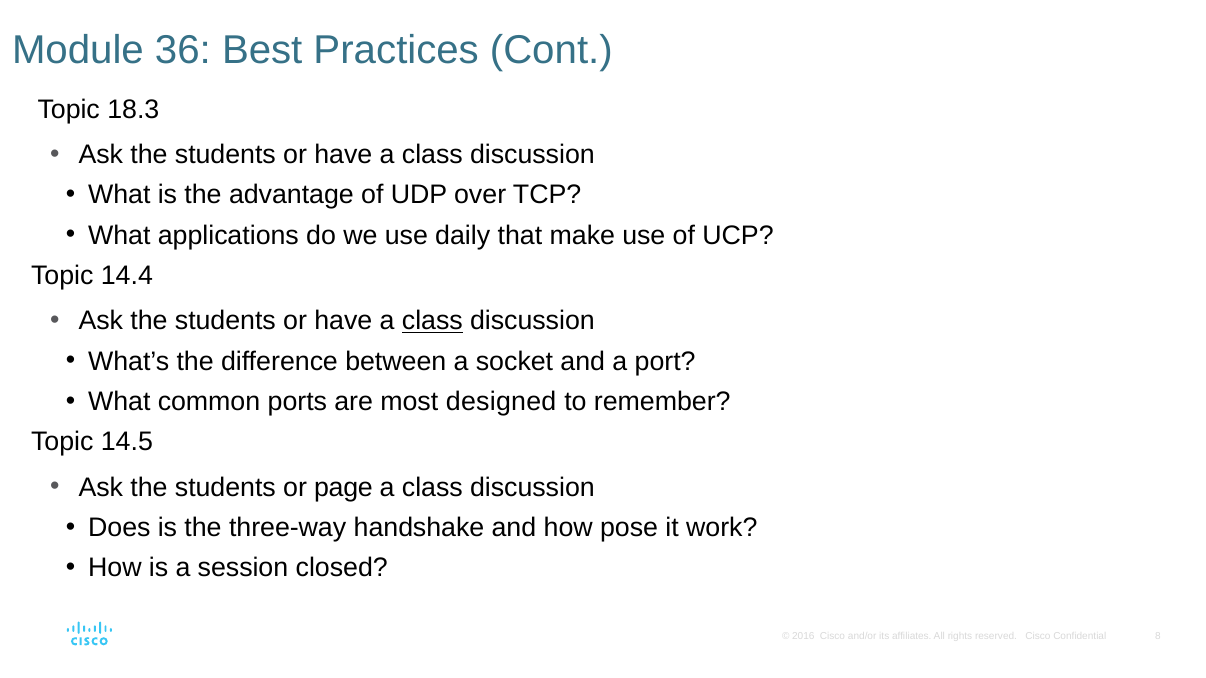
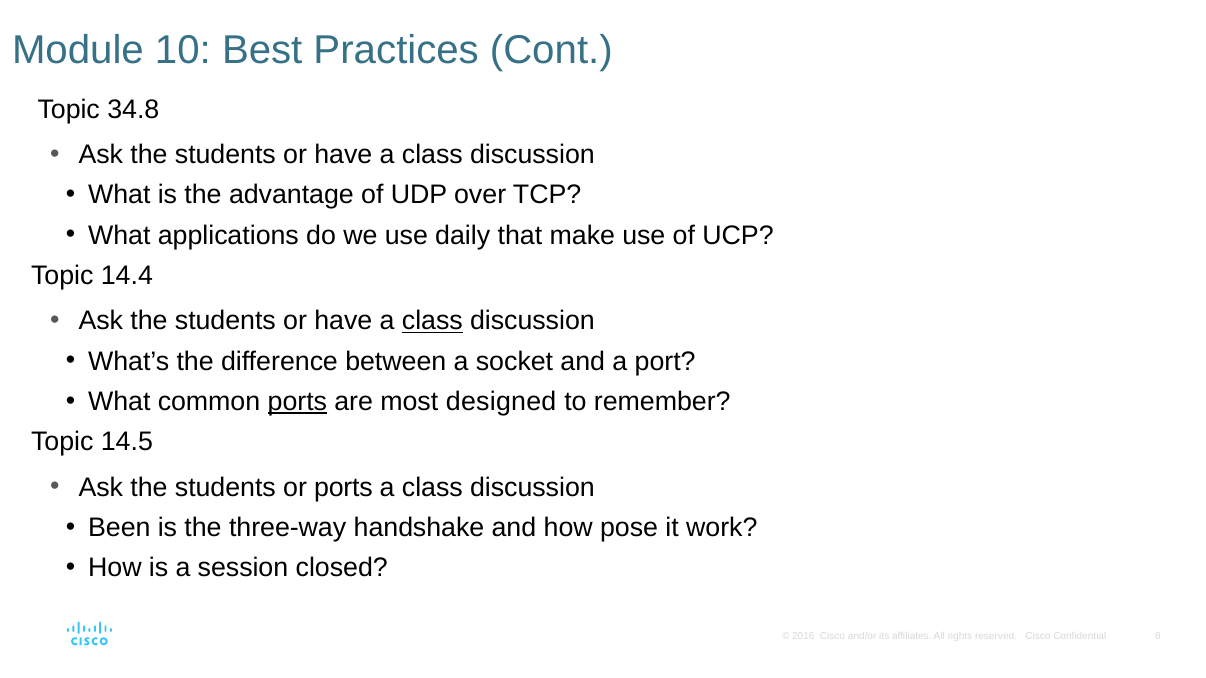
36: 36 -> 10
18.3: 18.3 -> 34.8
ports at (297, 402) underline: none -> present
or page: page -> ports
Does: Does -> Been
